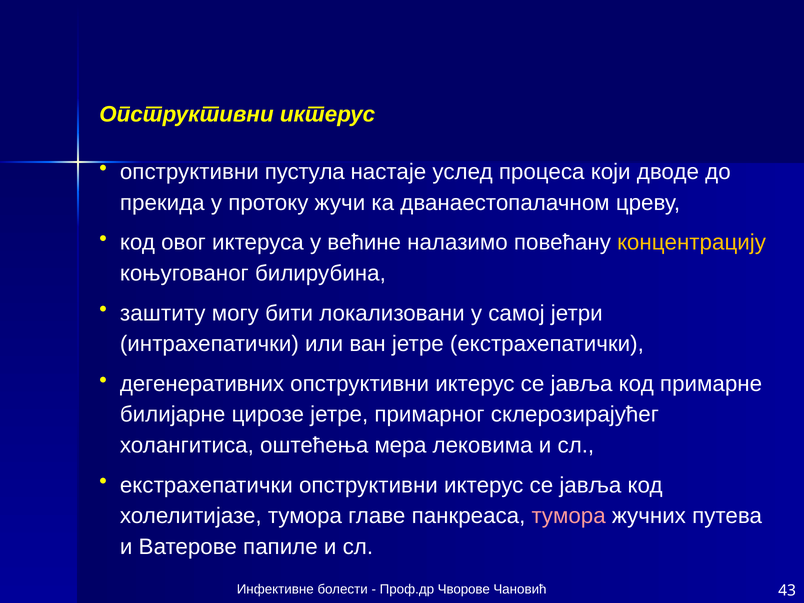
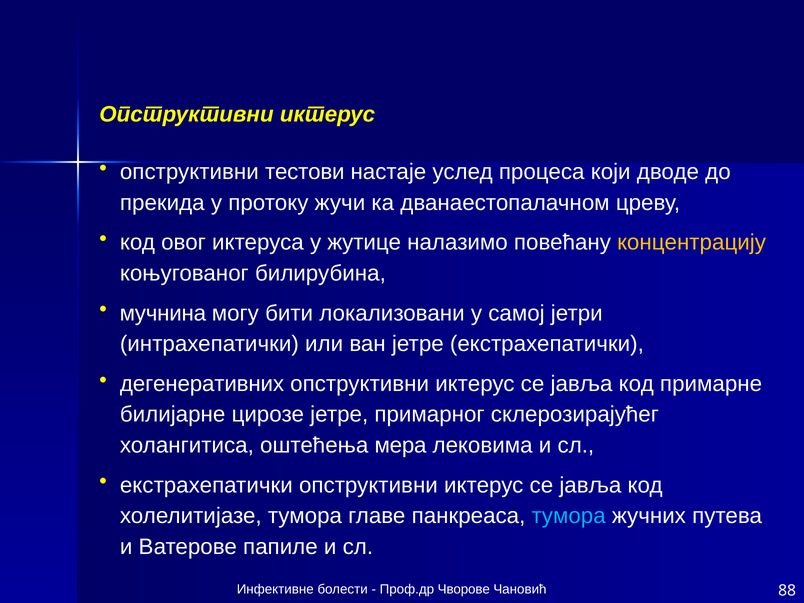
пустула: пустула -> тестови
већине: већине -> жутице
заштиту: заштиту -> мучнина
тумора at (569, 516) colour: pink -> light blue
43: 43 -> 88
